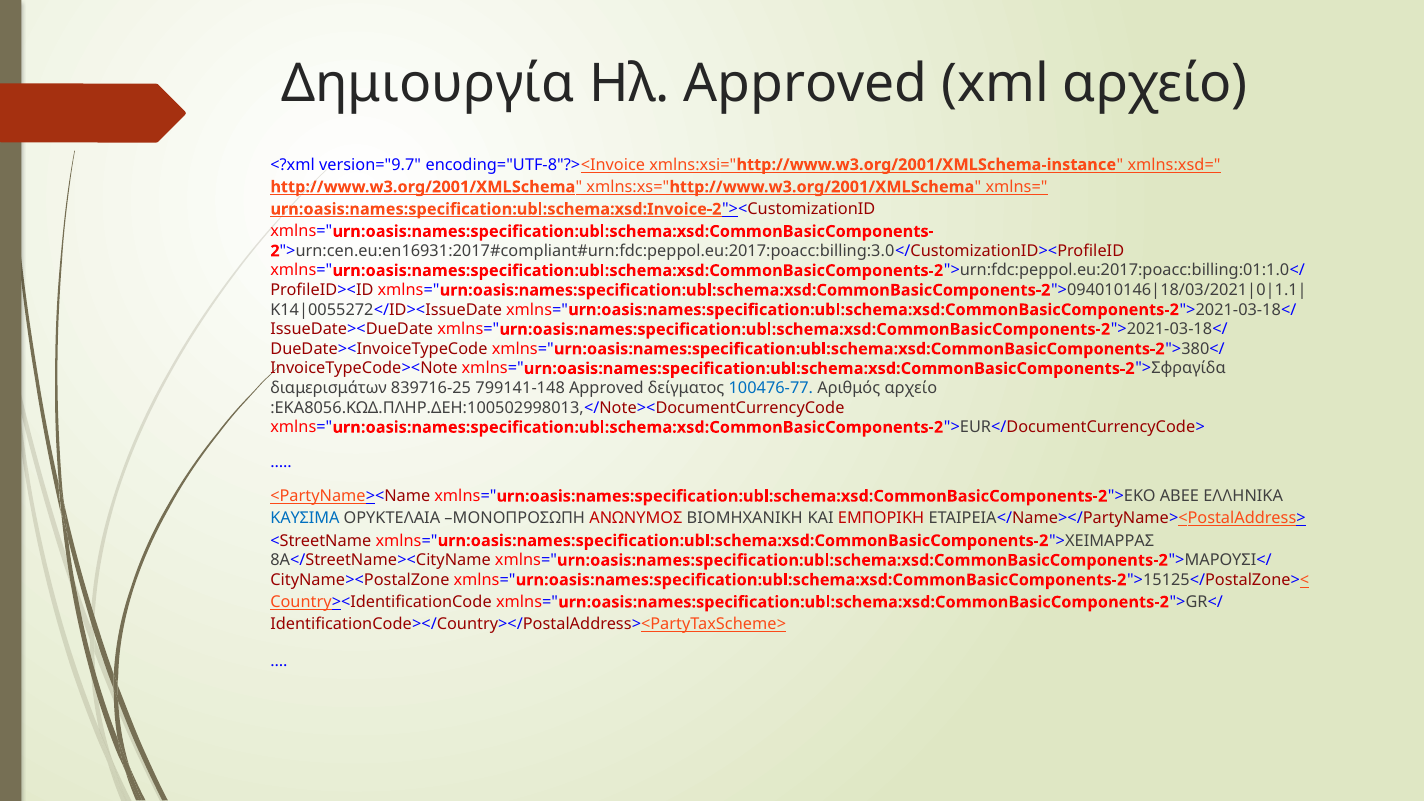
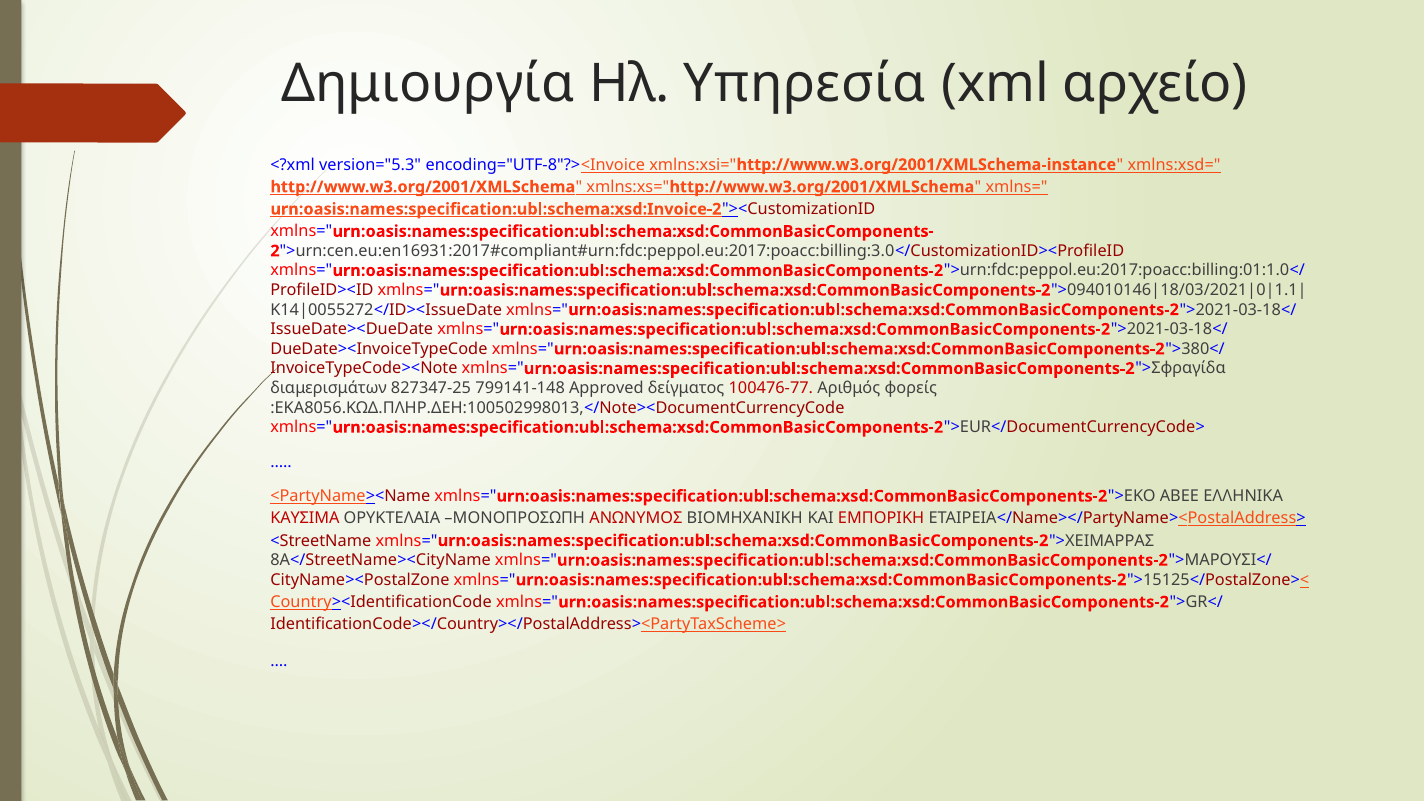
Ηλ Approved: Approved -> Υπηρεσία
version="9.7: version="9.7 -> version="5.3
839716-25: 839716-25 -> 827347-25
100476-77 colour: blue -> red
Αριθμός αρχείο: αρχείο -> φορείς
ΚΑΥΣΙΜΑ colour: blue -> red
